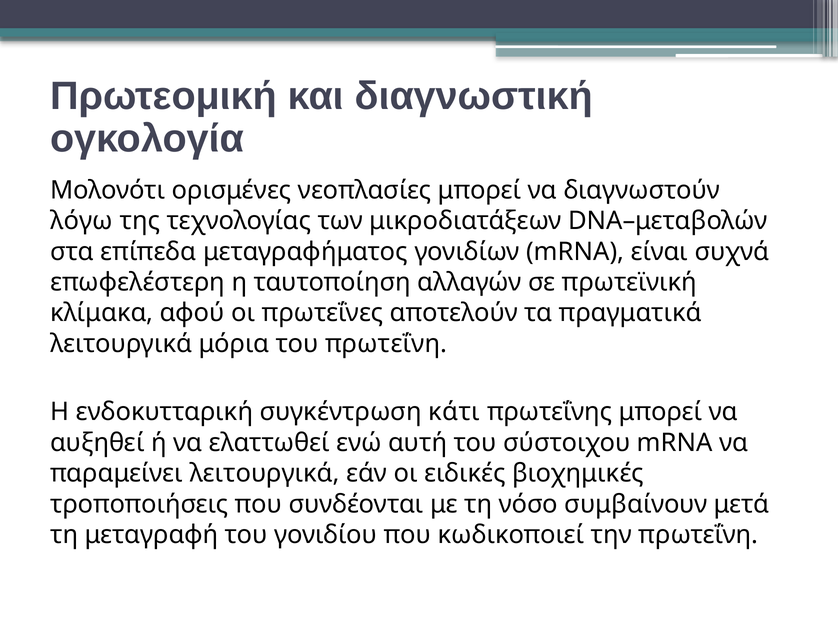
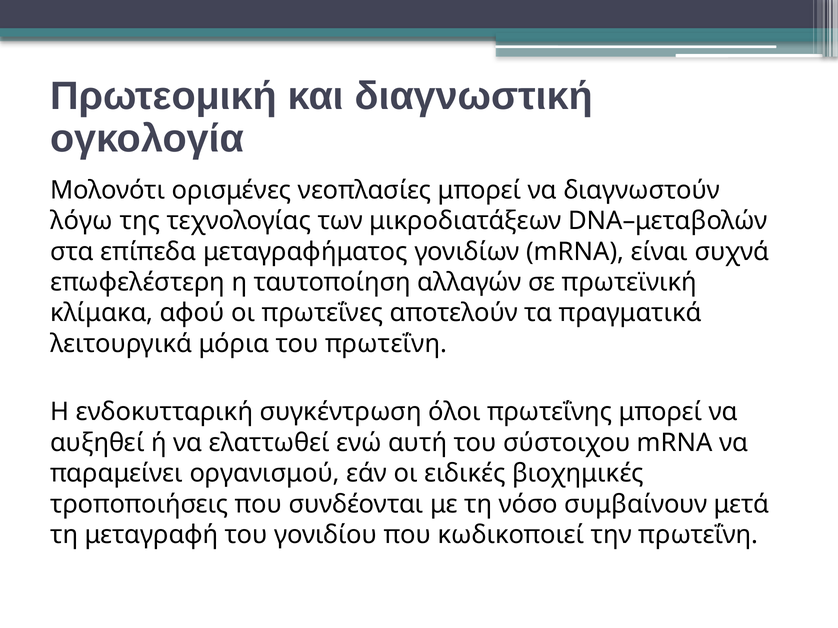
κάτι: κάτι -> όλοι
παραμείνει λειτουργικά: λειτουργικά -> οργανισμού
